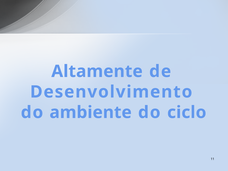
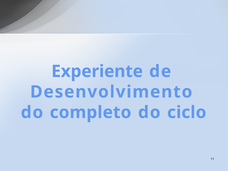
Altamente: Altamente -> Experiente
ambiente: ambiente -> completo
